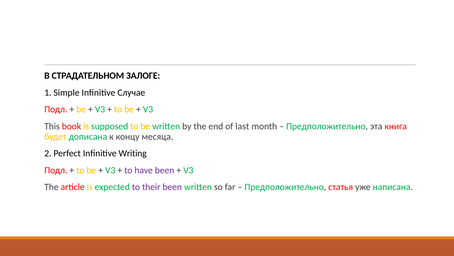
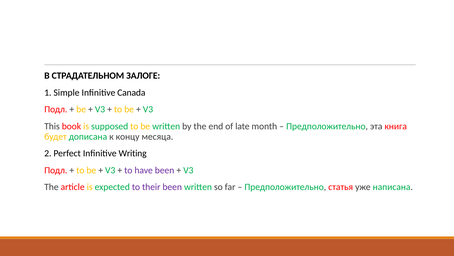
Случае: Случае -> Canada
last: last -> late
